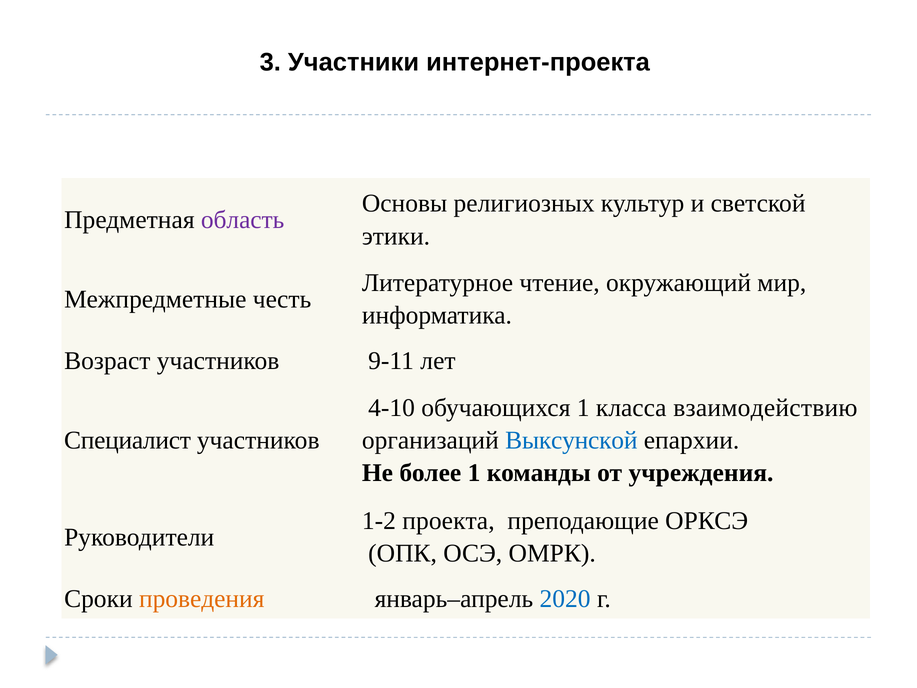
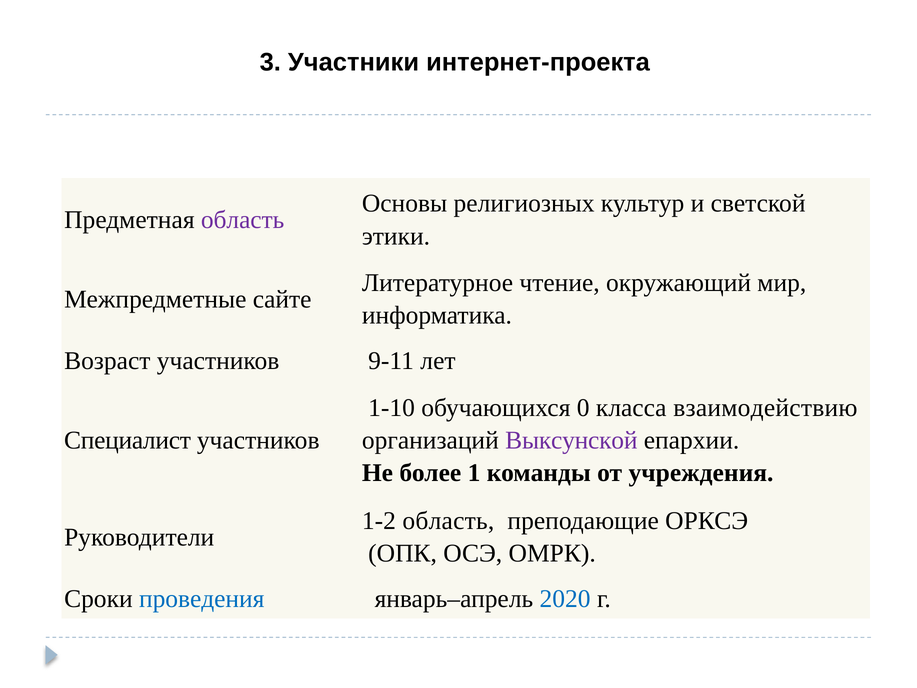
честь: честь -> сайте
4-10: 4-10 -> 1-10
обучающихся 1: 1 -> 0
Выксунской colour: blue -> purple
1-2 проекта: проекта -> область
проведения colour: orange -> blue
